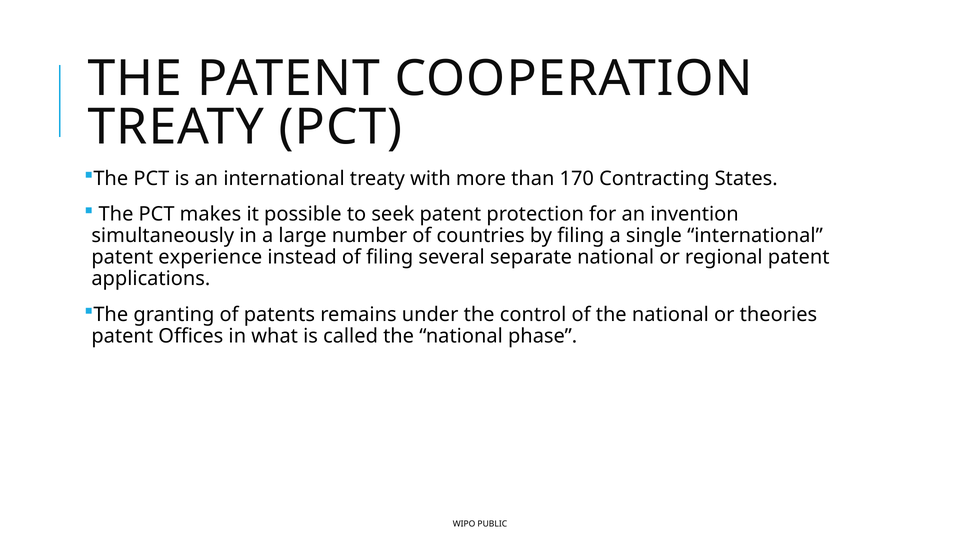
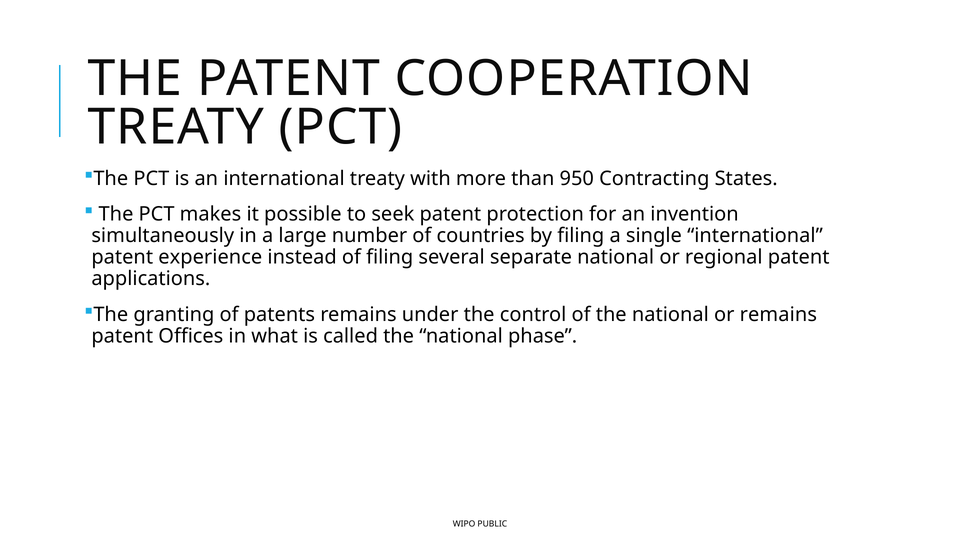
170: 170 -> 950
or theories: theories -> remains
